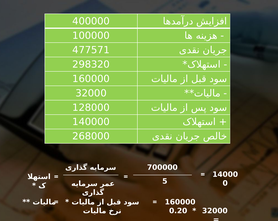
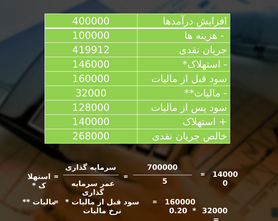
477571: 477571 -> 419912
298320: 298320 -> 146000
